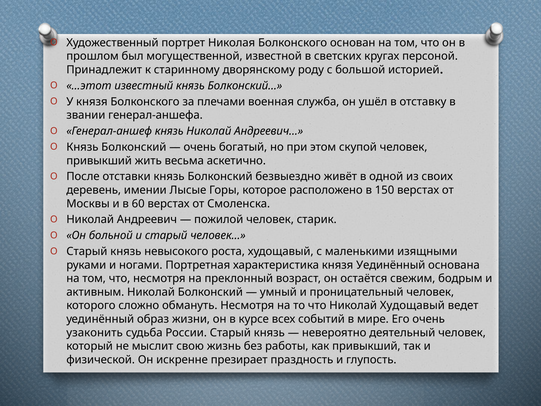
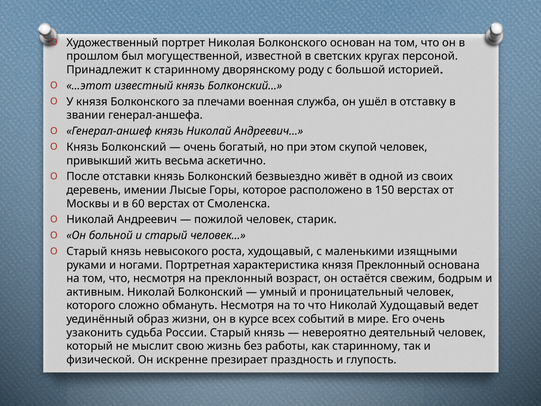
князя Уединённый: Уединённый -> Преклонный
как привыкший: привыкший -> старинному
